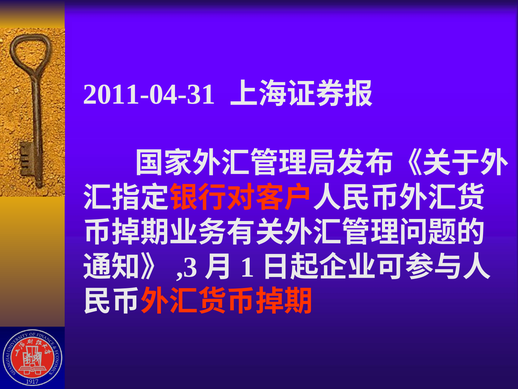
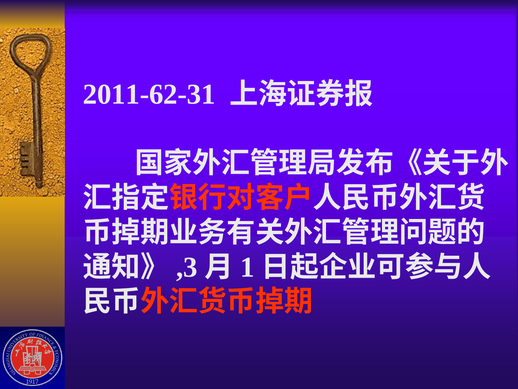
2011-04-31: 2011-04-31 -> 2011-62-31
